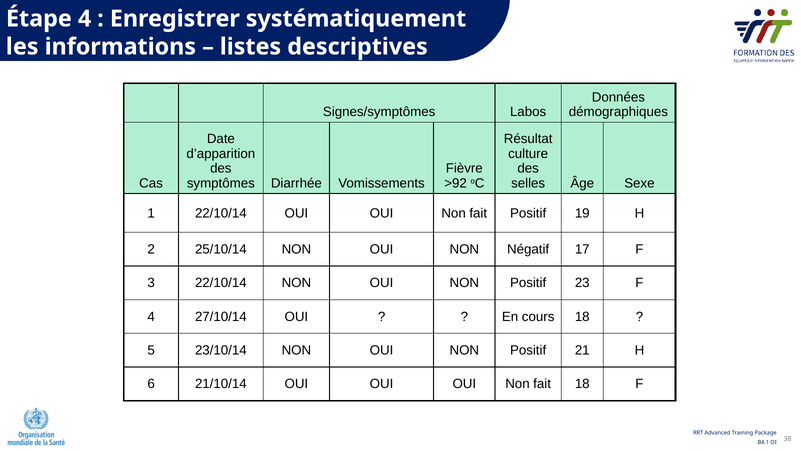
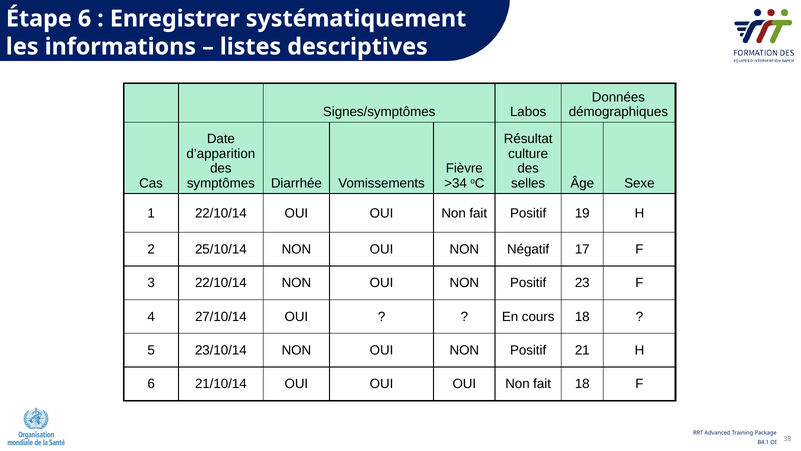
Étape 4: 4 -> 6
>92: >92 -> >34
